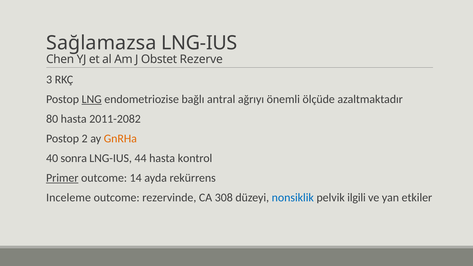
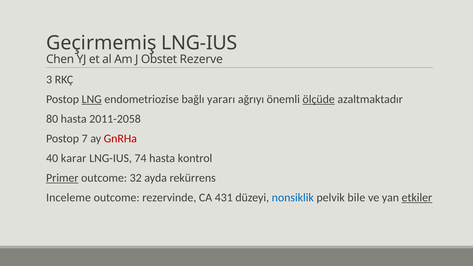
Sağlamazsa: Sağlamazsa -> Geçirmemiş
antral: antral -> yararı
ölçüde underline: none -> present
2011-2082: 2011-2082 -> 2011-2058
2: 2 -> 7
GnRHa colour: orange -> red
sonra: sonra -> karar
44: 44 -> 74
14: 14 -> 32
308: 308 -> 431
ilgili: ilgili -> bile
etkiler underline: none -> present
